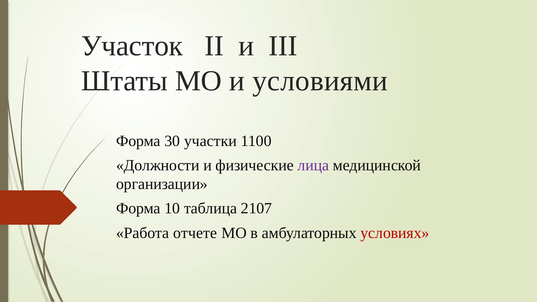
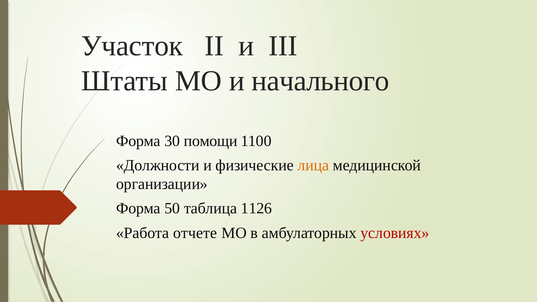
условиями: условиями -> начального
участки: участки -> помощи
лица colour: purple -> orange
10: 10 -> 50
2107: 2107 -> 1126
